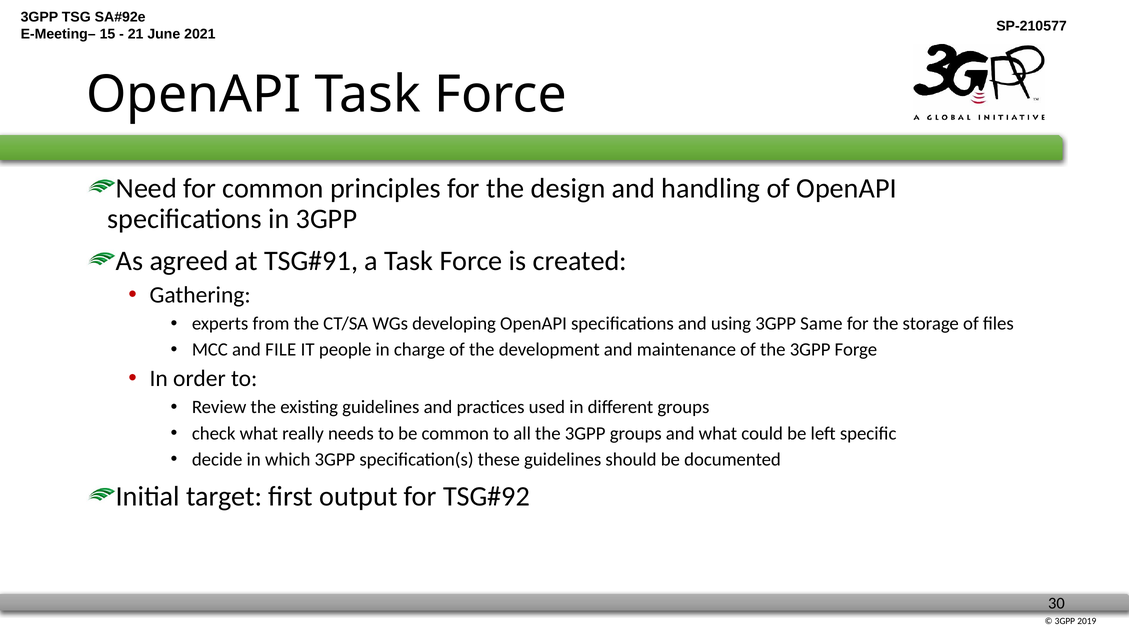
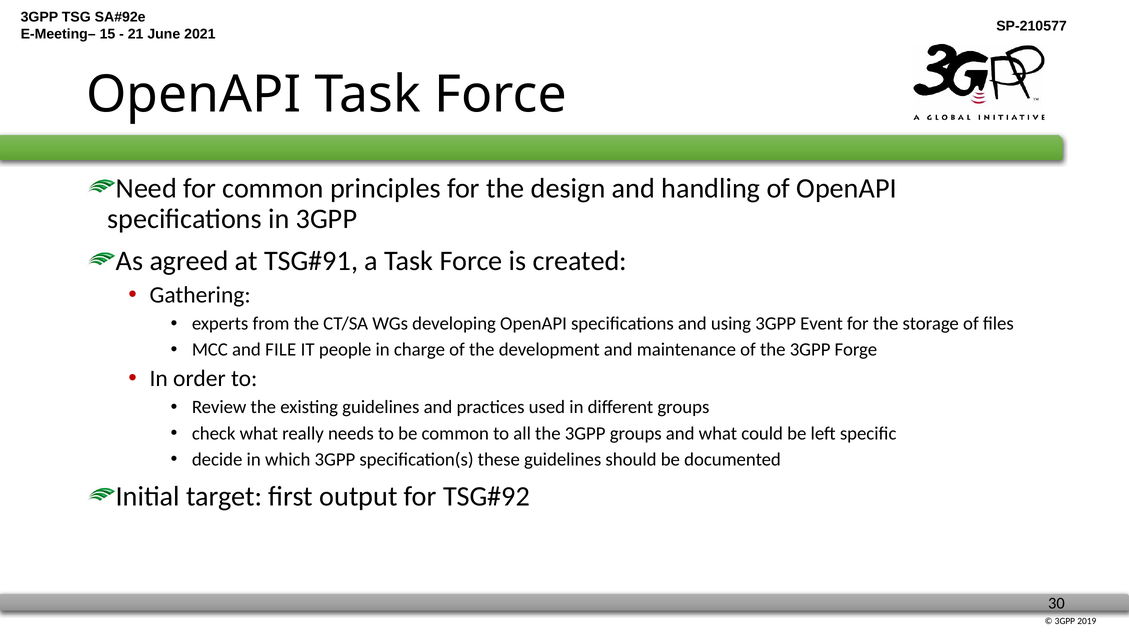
Same: Same -> Event
